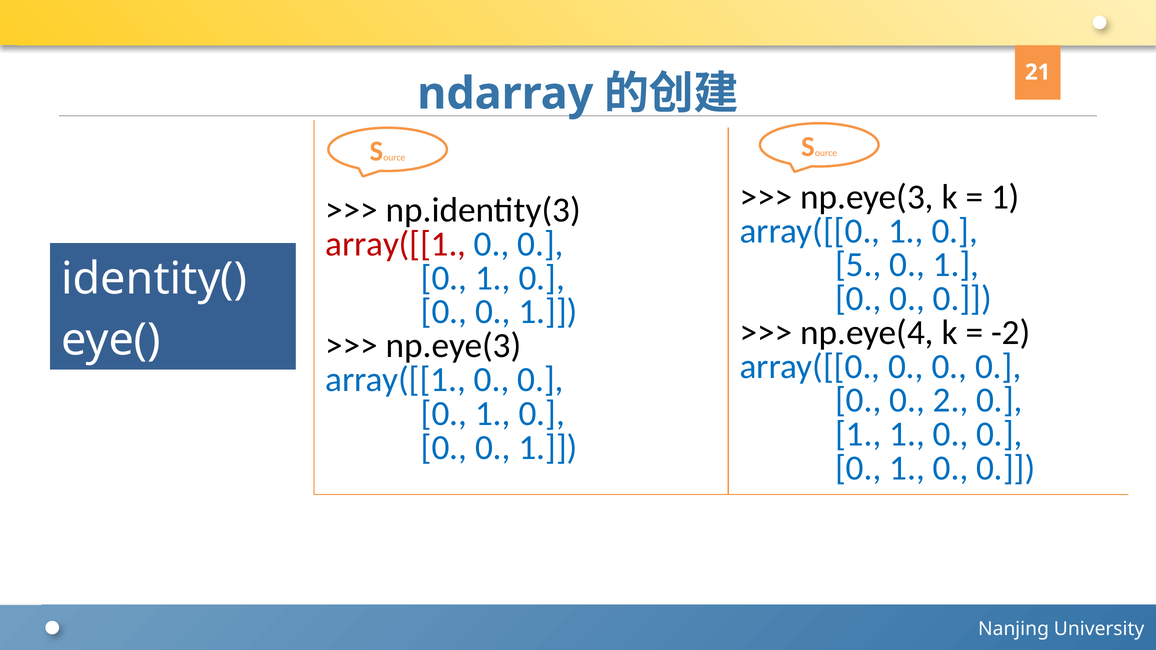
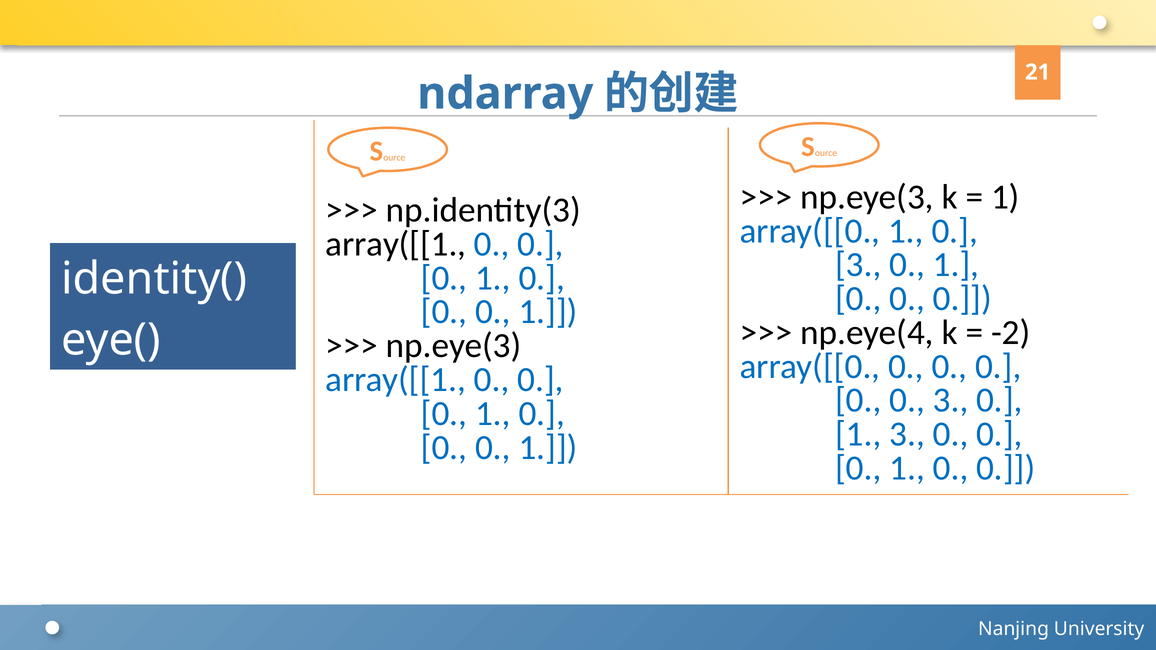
array([[1 at (396, 244) colour: red -> black
5 at (858, 265): 5 -> 3
0 0 2: 2 -> 3
1 1: 1 -> 3
